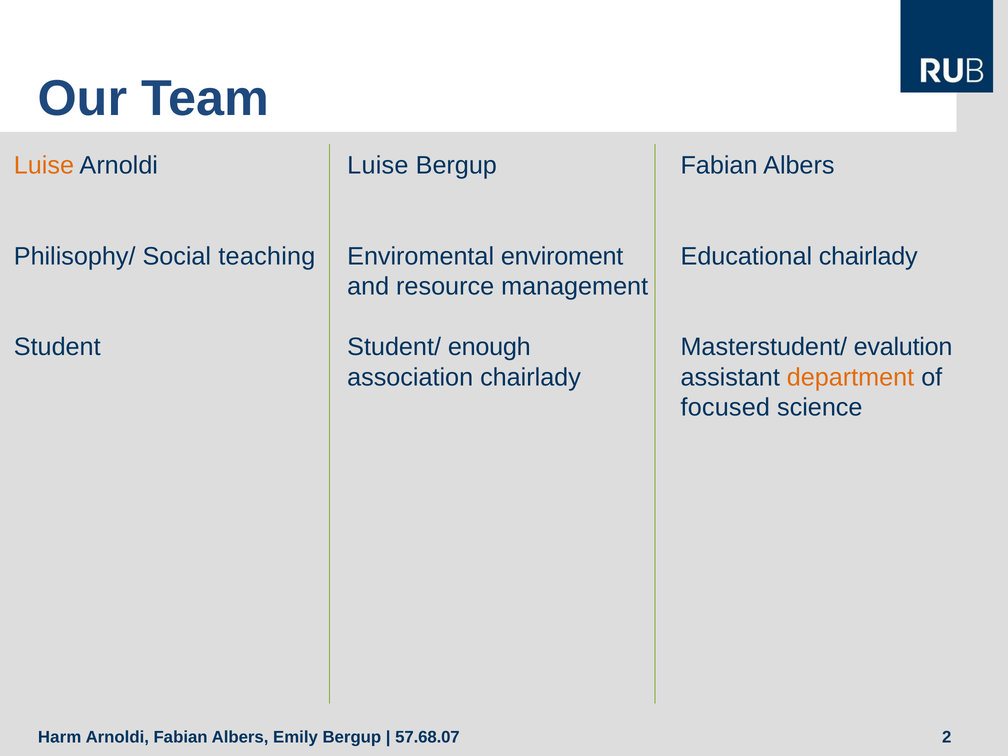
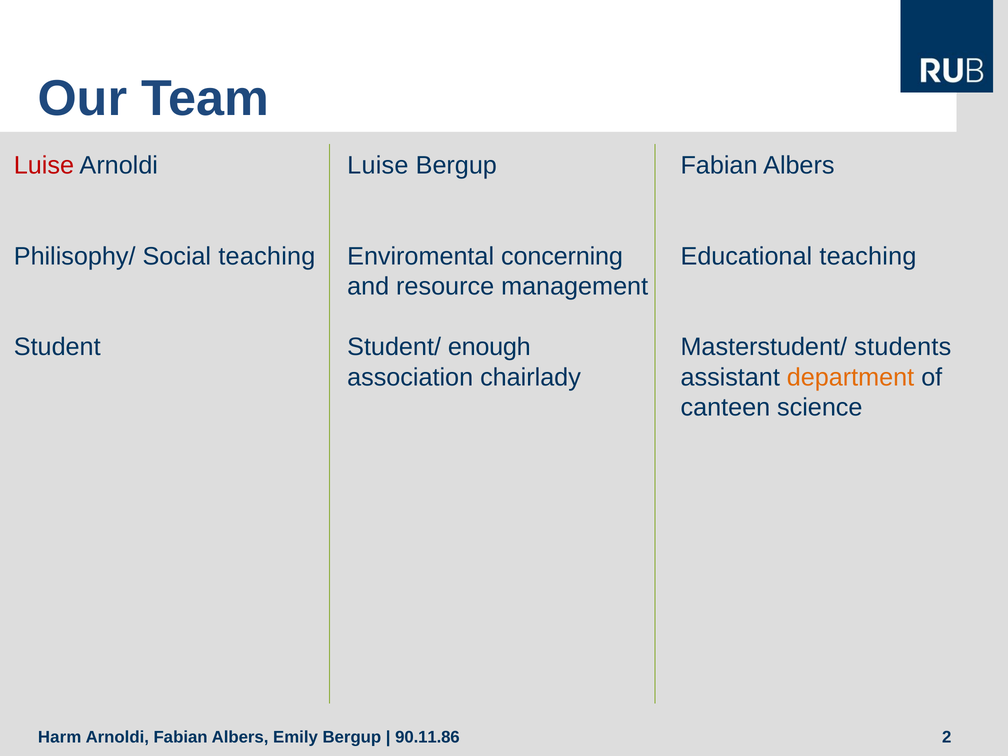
Luise at (44, 166) colour: orange -> red
enviroment: enviroment -> concerning
Educational chairlady: chairlady -> teaching
evalution: evalution -> students
focused: focused -> canteen
57.68.07: 57.68.07 -> 90.11.86
